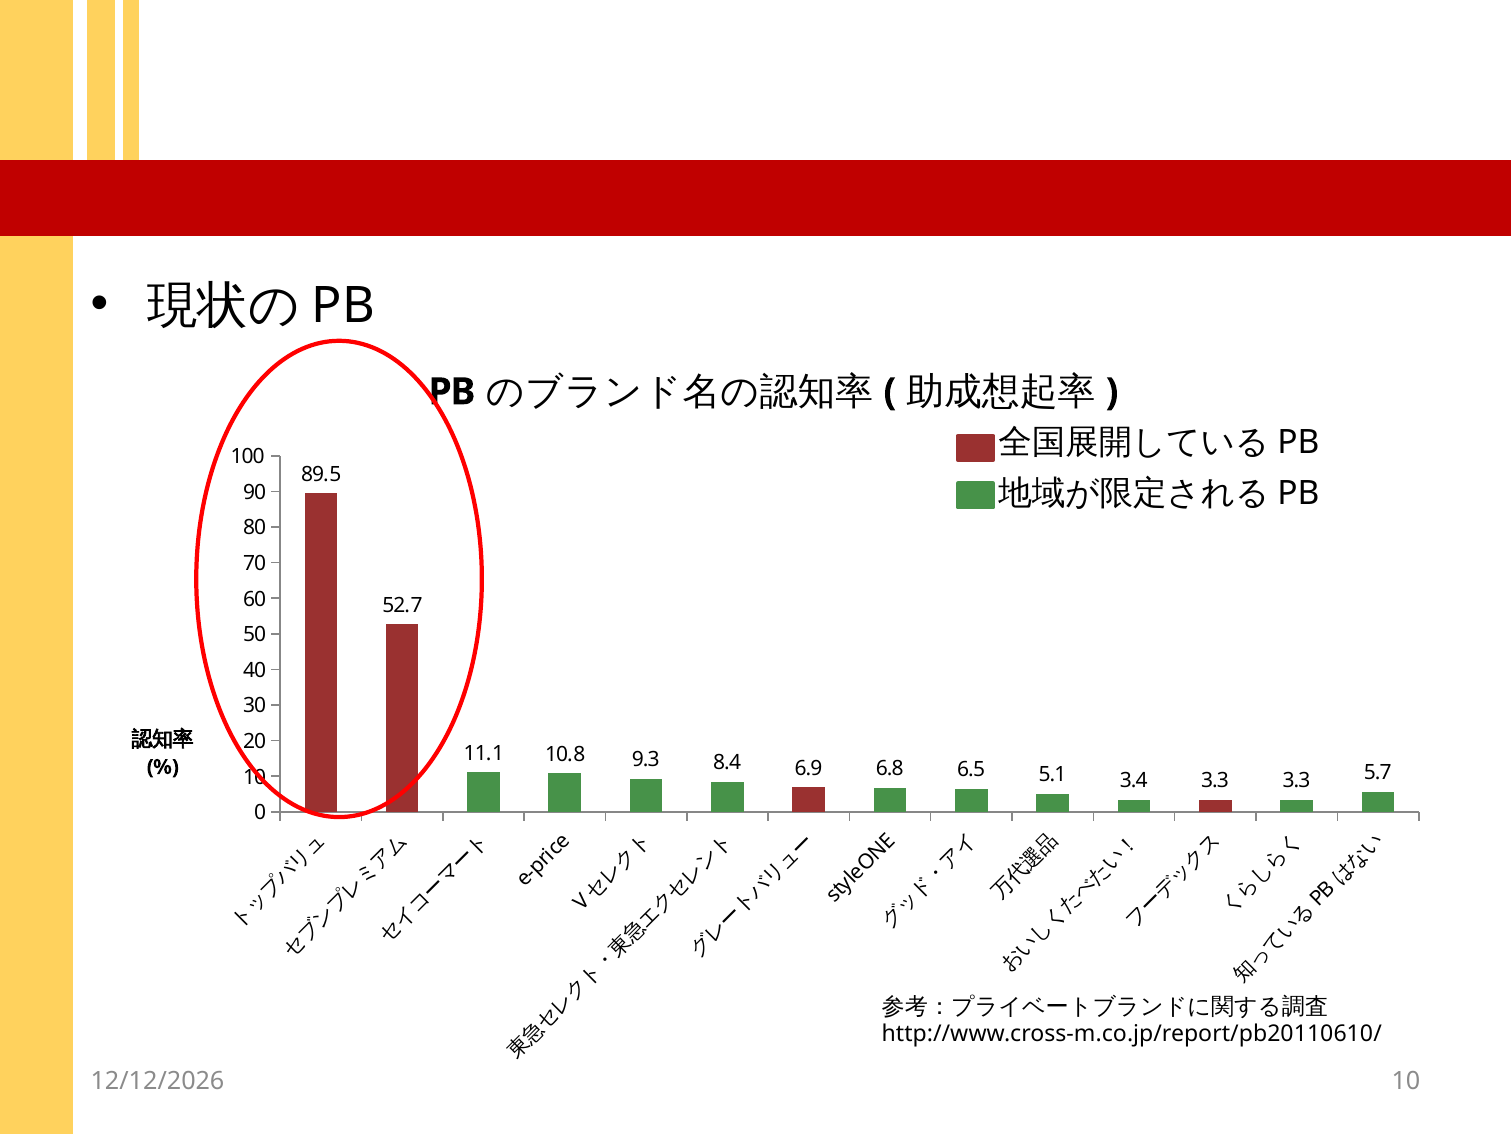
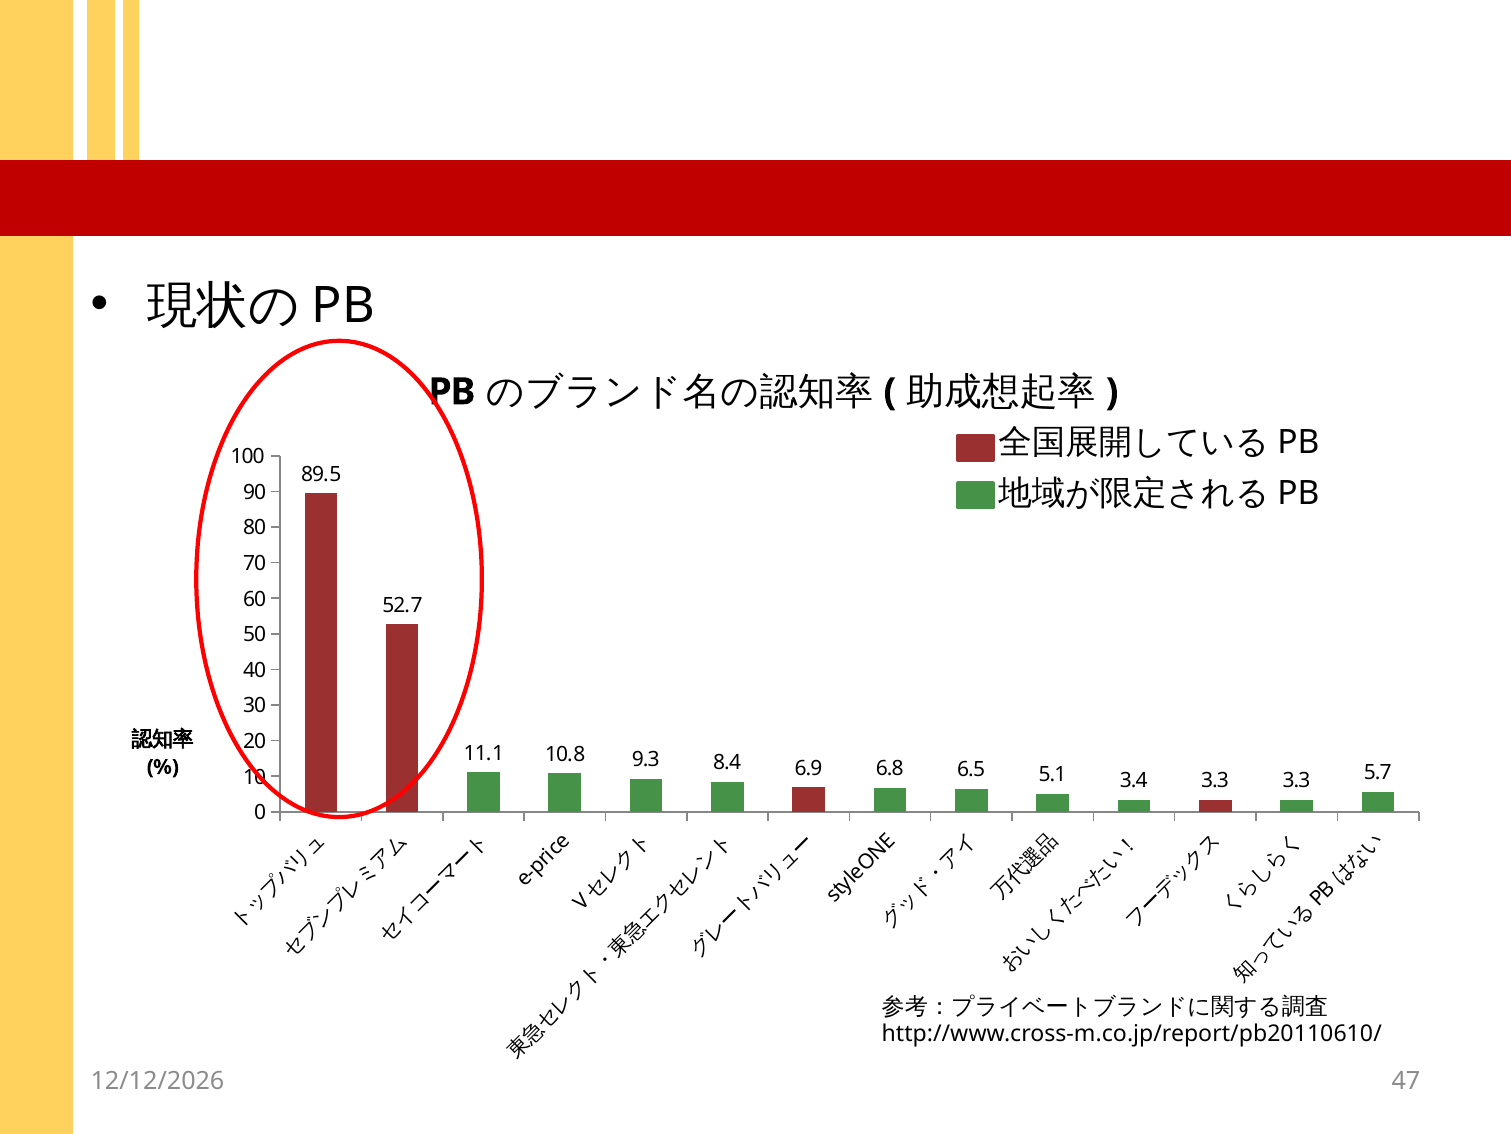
10 at (1406, 1080): 10 -> 47
